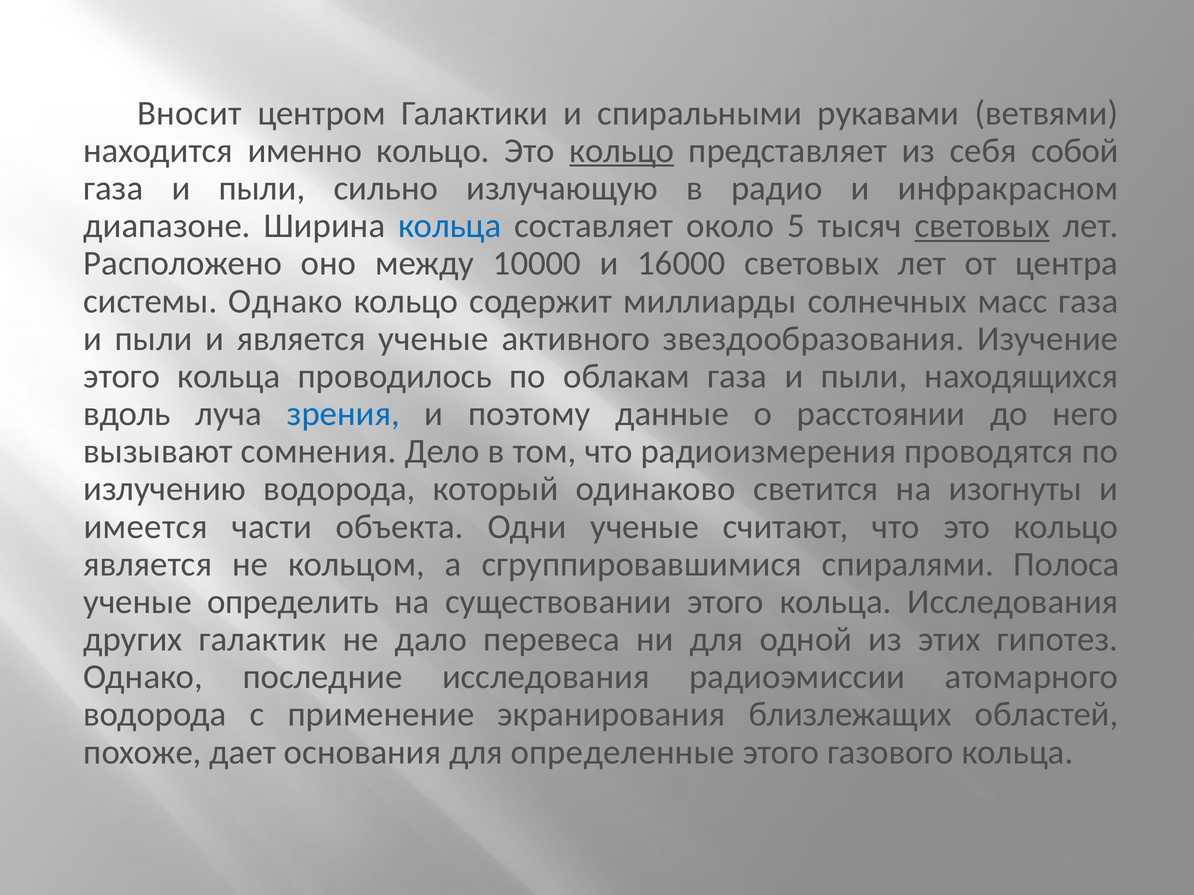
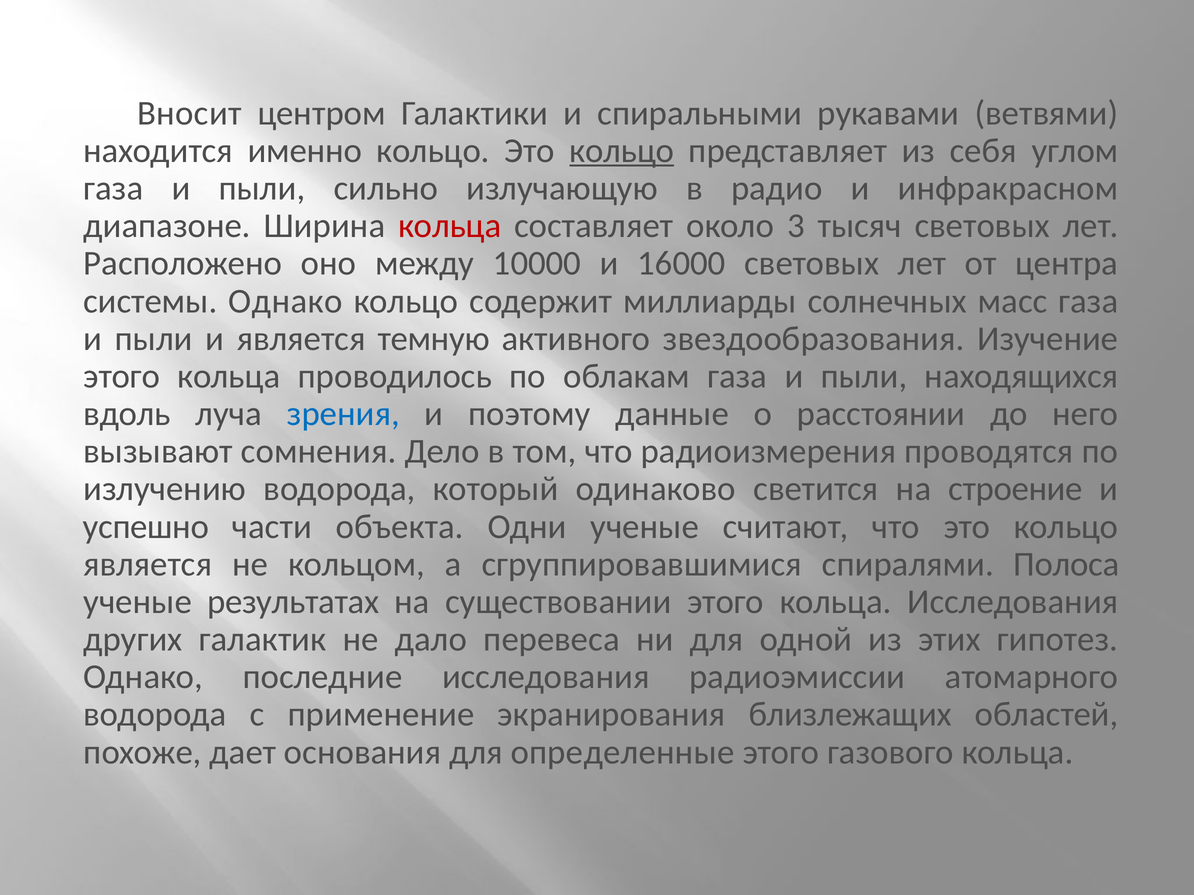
собой: собой -> углом
кольца at (450, 226) colour: blue -> red
5: 5 -> 3
световых at (982, 226) underline: present -> none
является ученые: ученые -> темную
изогнуты: изогнуты -> строение
имеется: имеется -> успешно
определить: определить -> результатах
